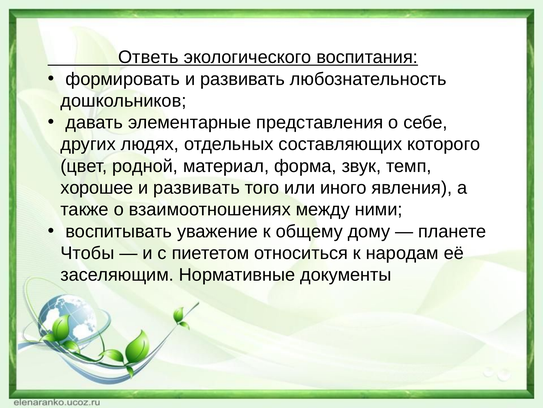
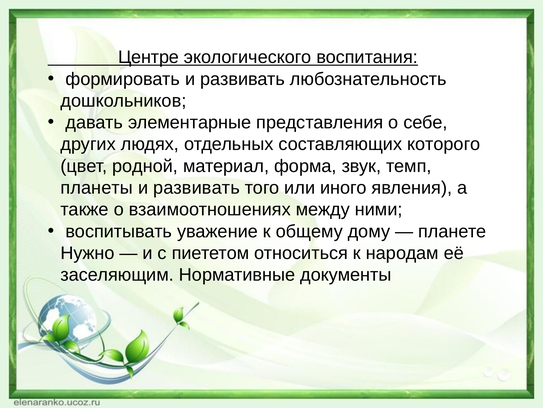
Ответь: Ответь -> Центре
хорошее: хорошее -> планеты
Чтобы: Чтобы -> Нужно
